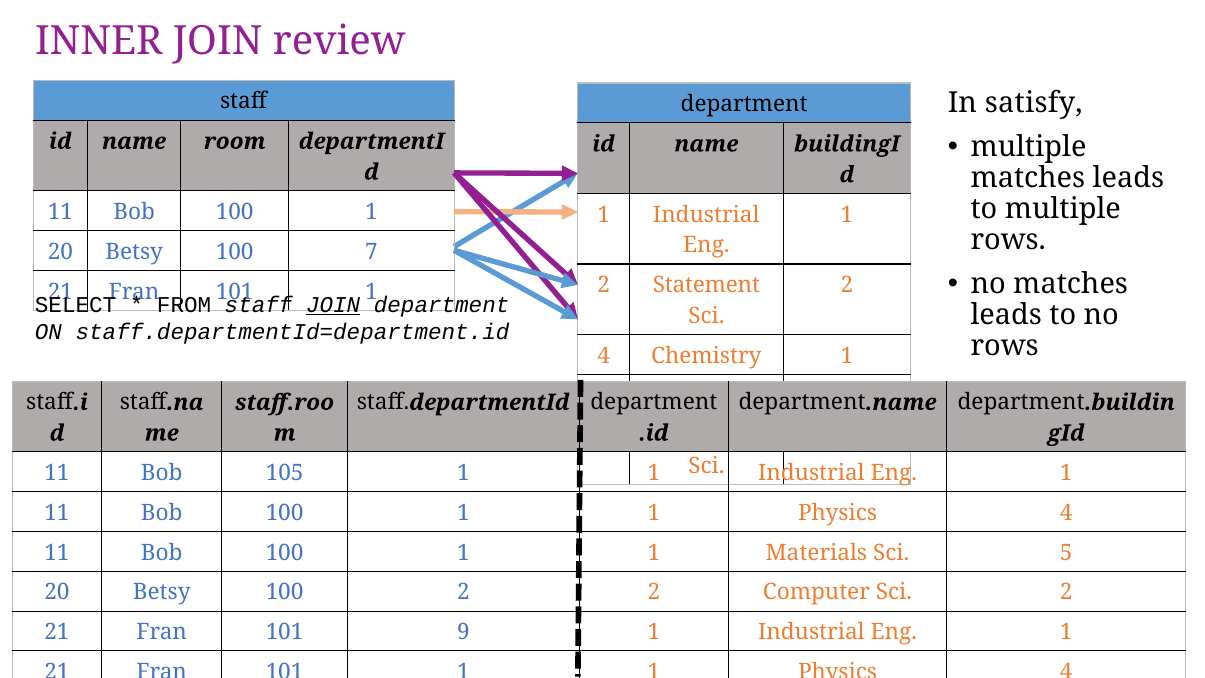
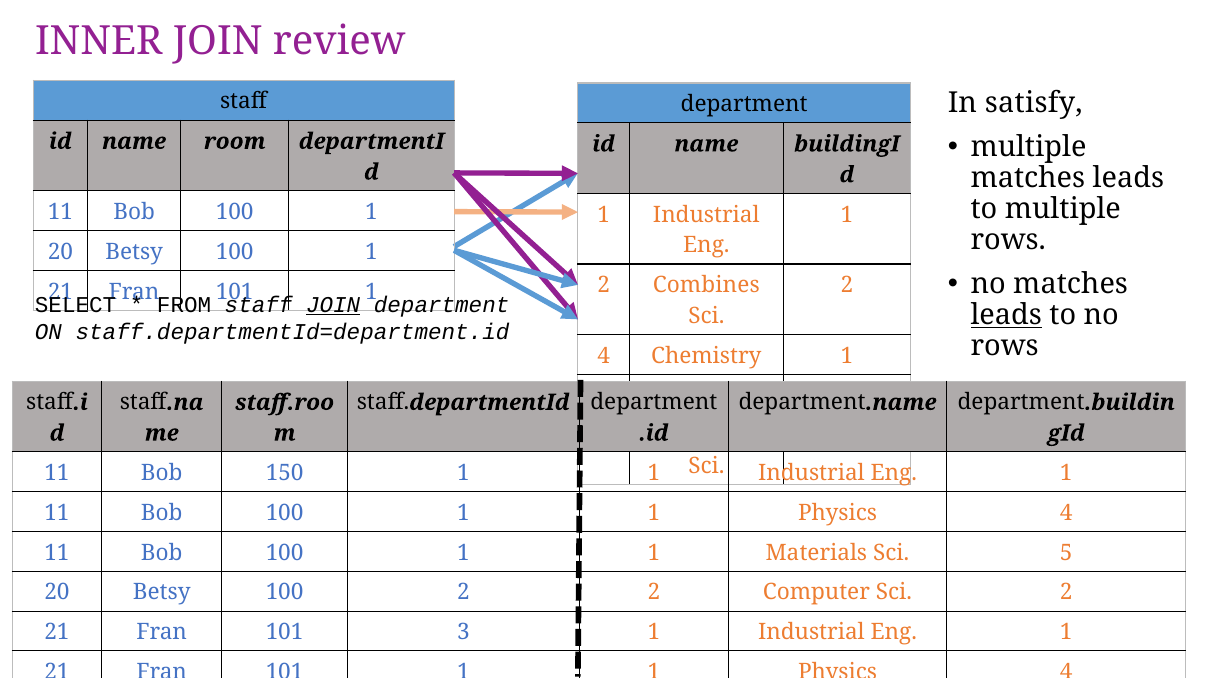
Betsy 100 7: 7 -> 1
Statement: Statement -> Combines
leads at (1006, 315) underline: none -> present
105: 105 -> 150
9: 9 -> 3
